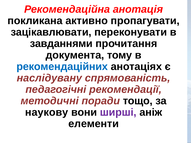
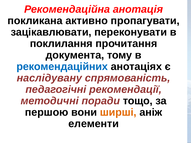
завданнями: завданнями -> поклилання
наукову: наукову -> першою
ширші colour: purple -> orange
